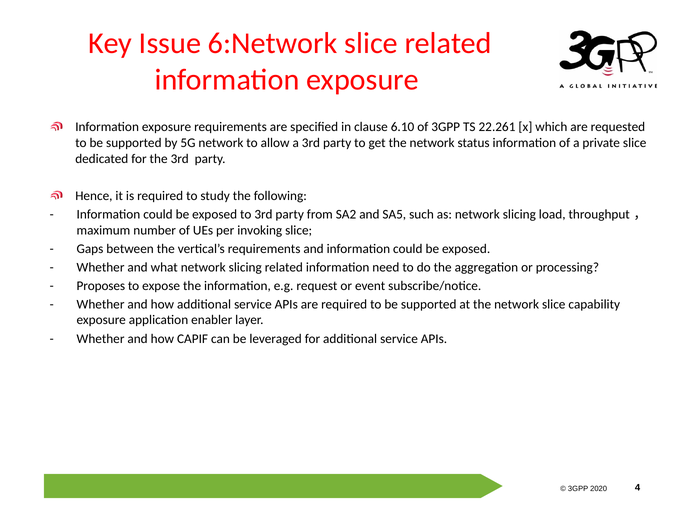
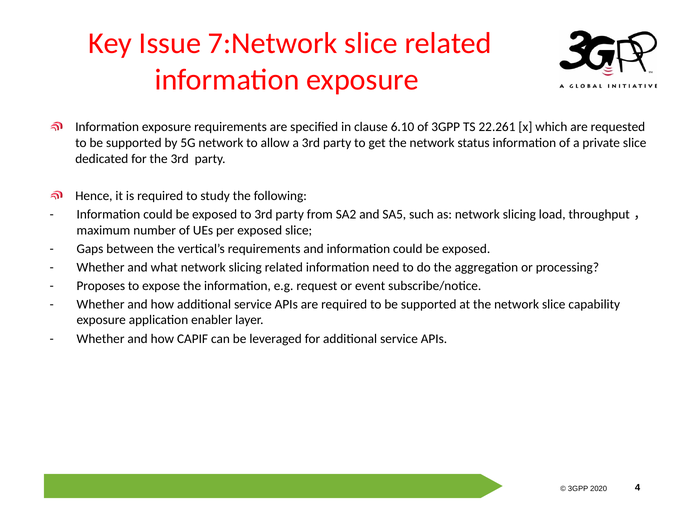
6:Network: 6:Network -> 7:Network
per invoking: invoking -> exposed
